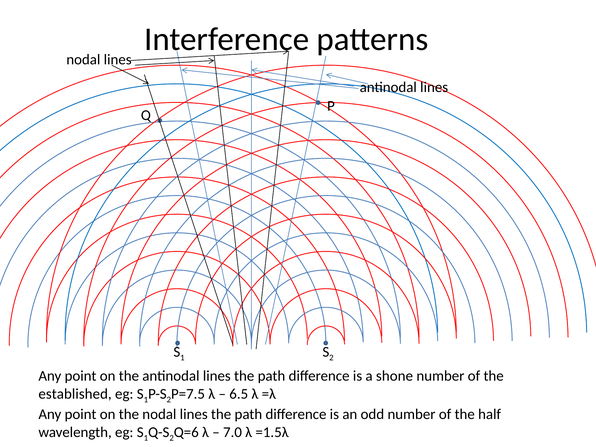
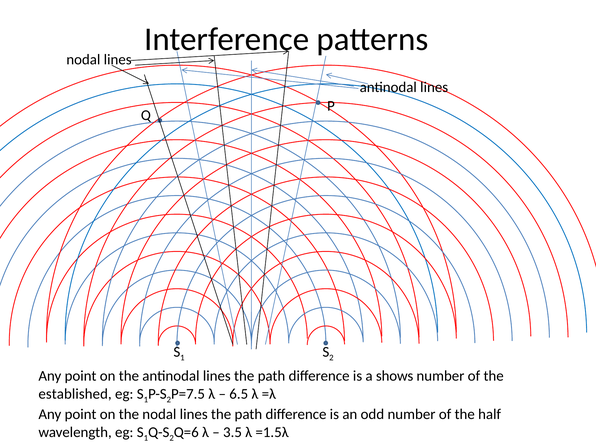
shone: shone -> shows
7.0: 7.0 -> 3.5
